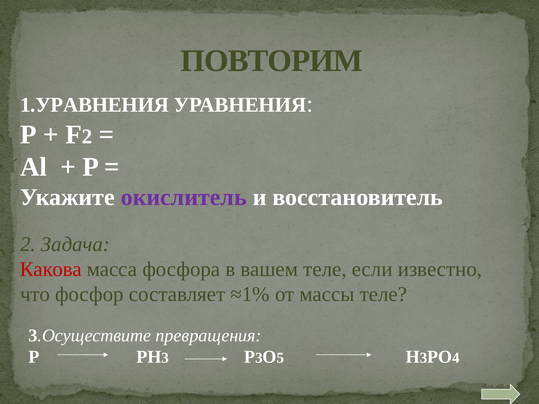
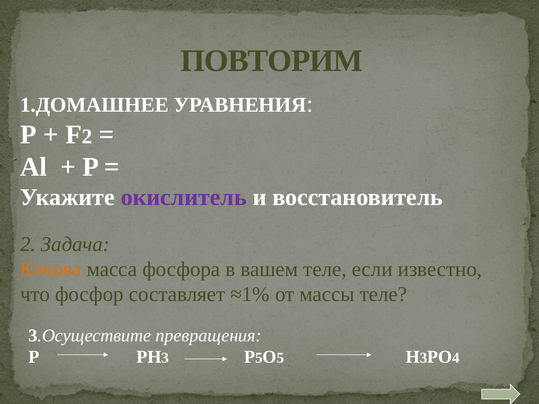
1.УРАВНЕНИЯ: 1.УРАВНЕНИЯ -> 1.ДОМАШНЕЕ
Какова colour: red -> orange
Р 3: 3 -> 5
